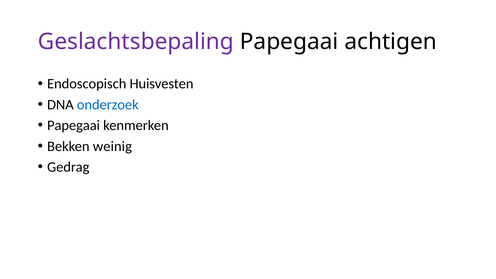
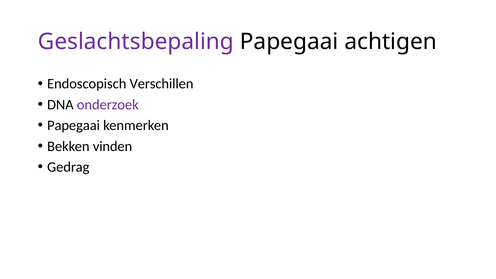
Huisvesten: Huisvesten -> Verschillen
onderzoek colour: blue -> purple
weinig: weinig -> vinden
